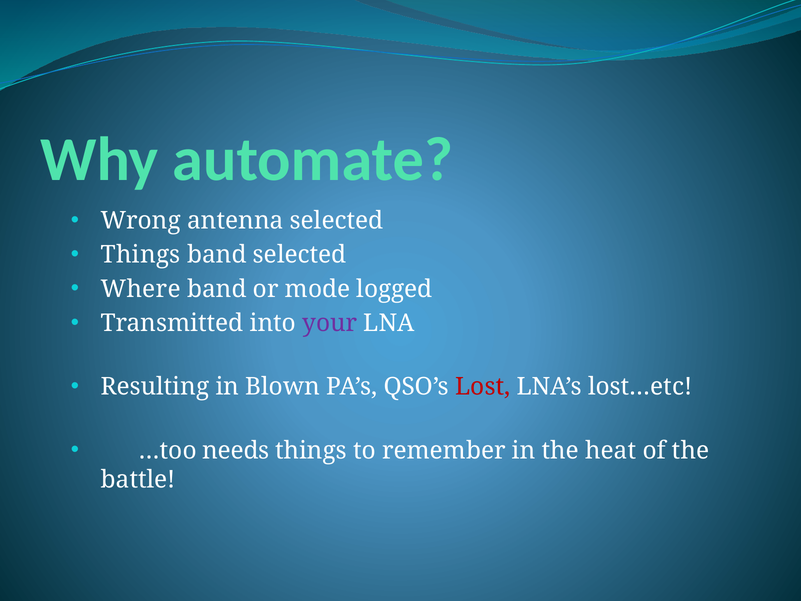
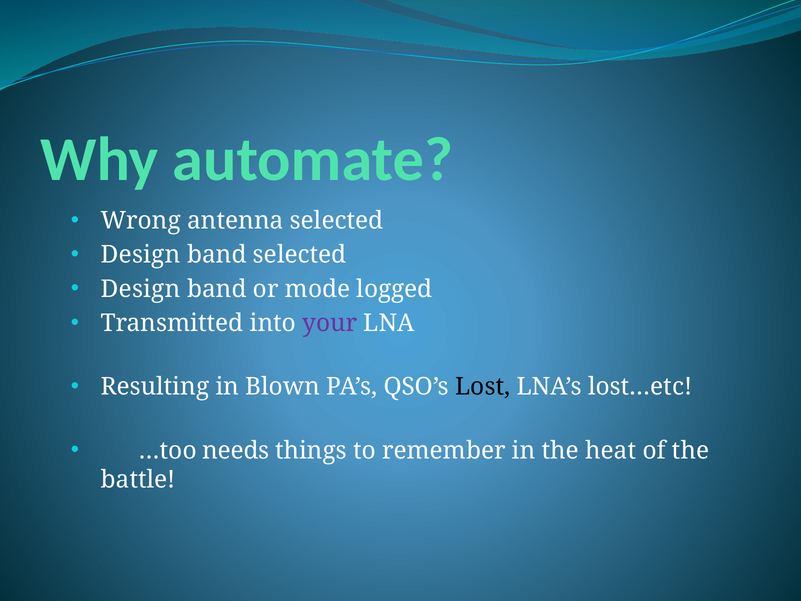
Things at (141, 255): Things -> Design
Where at (141, 289): Where -> Design
Lost colour: red -> black
